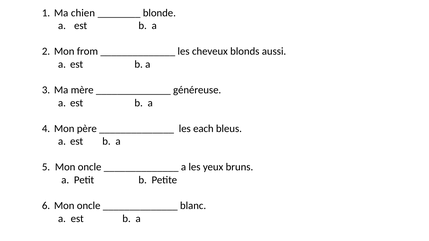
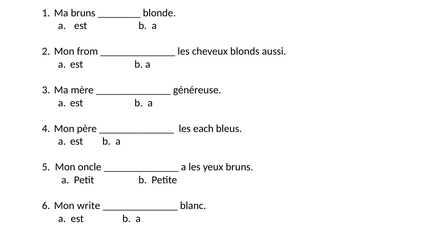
Ma chien: chien -> bruns
oncle at (89, 206): oncle -> write
